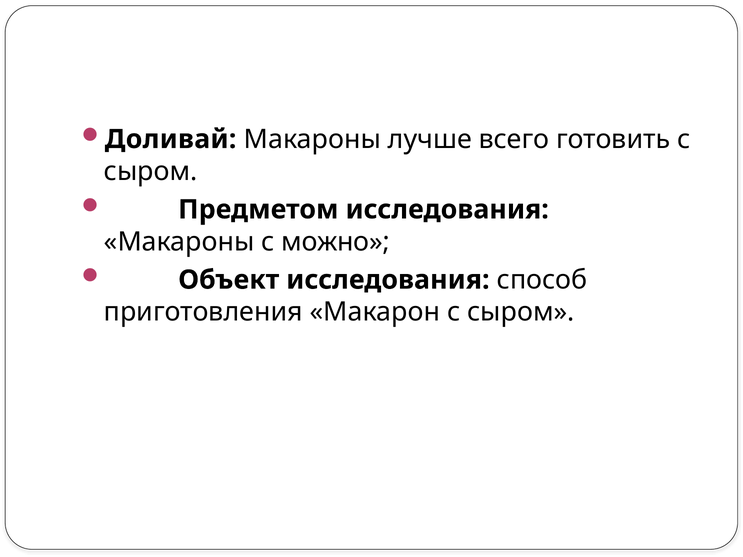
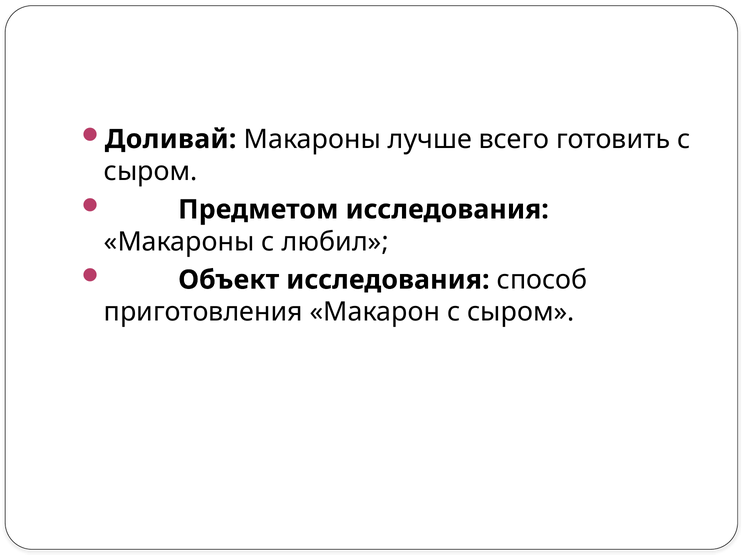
можно: можно -> любил
